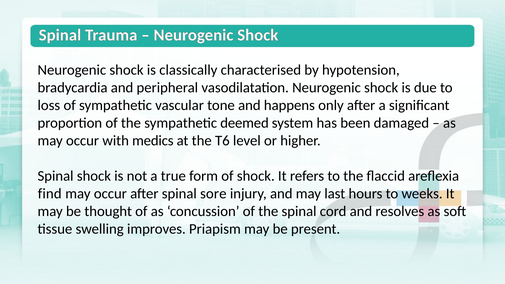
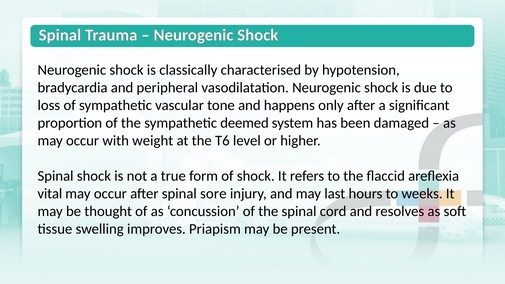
medics: medics -> weight
find: find -> vital
